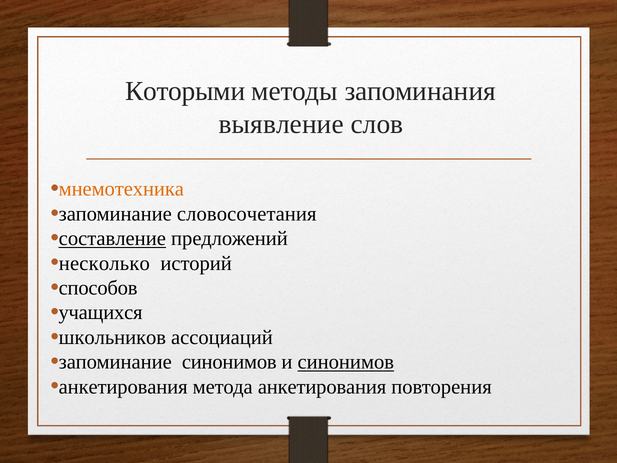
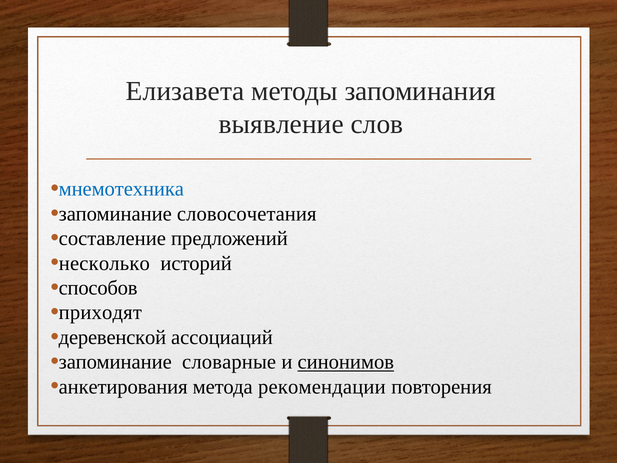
Которыми: Которыми -> Елизавета
мнемотехника colour: orange -> blue
составление underline: present -> none
учащихся: учащихся -> приходят
школьников: школьников -> деревенской
запоминание синонимов: синонимов -> словарные
метода анкетирования: анкетирования -> рекомендации
